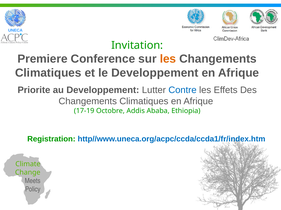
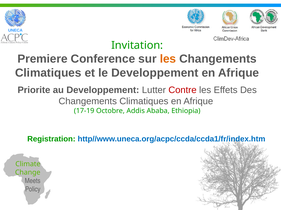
Contre colour: blue -> red
